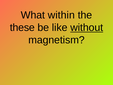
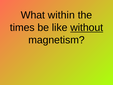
these: these -> times
